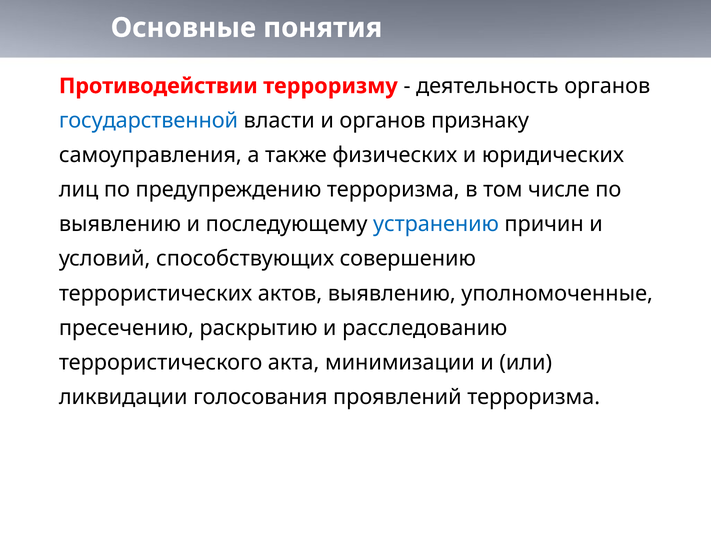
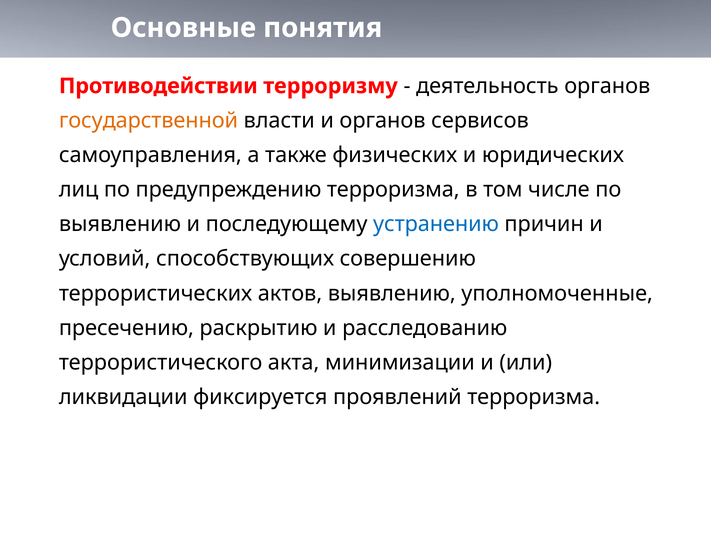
государственной colour: blue -> orange
признаку: признаку -> сервисов
голосования: голосования -> фиксируется
